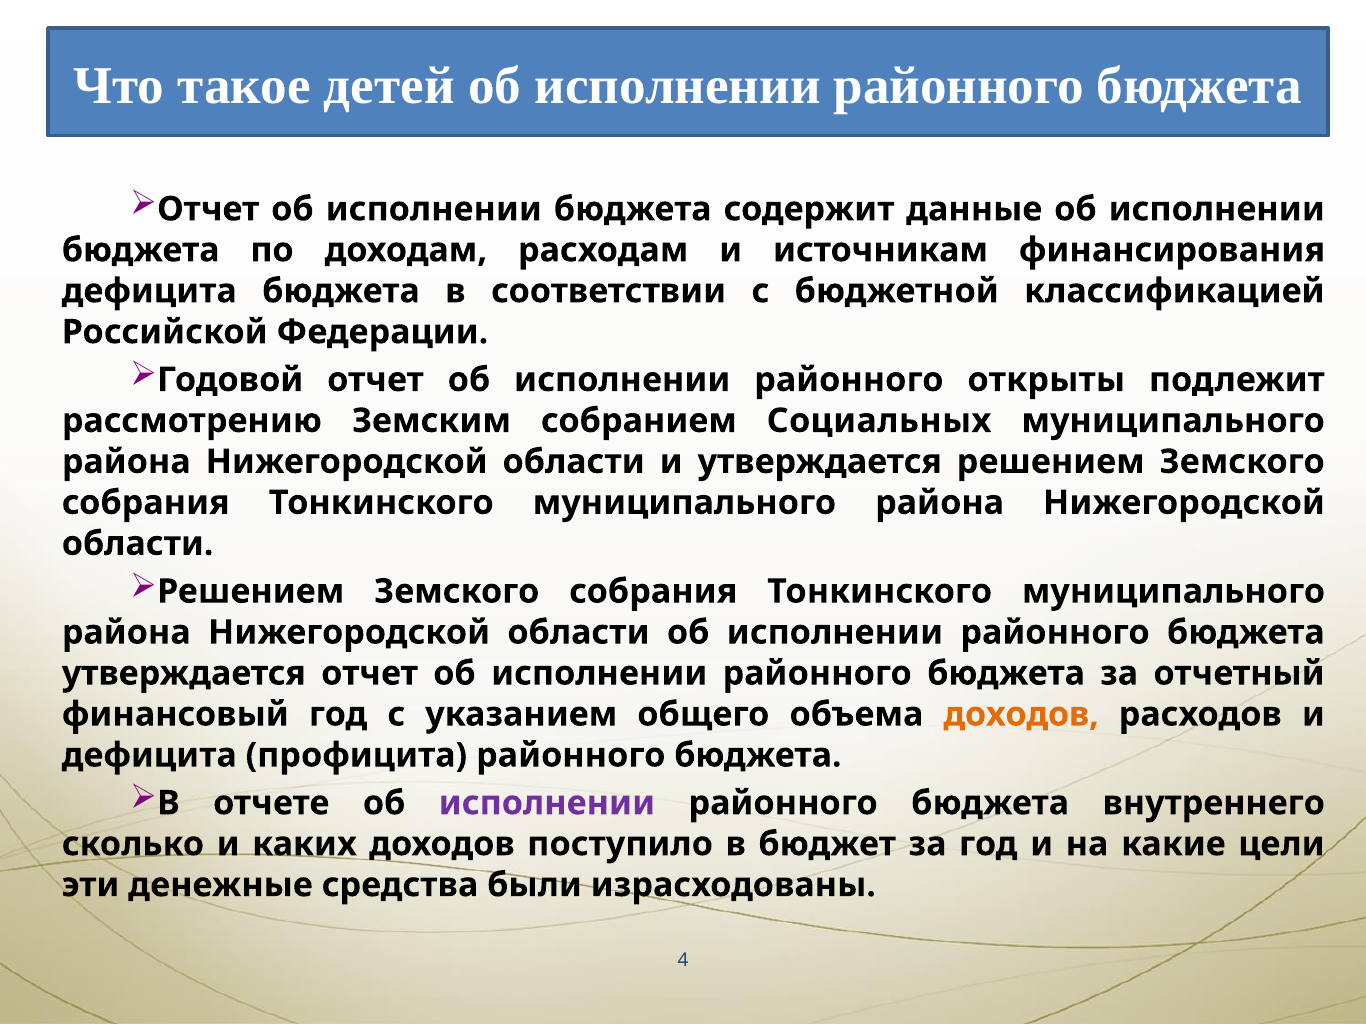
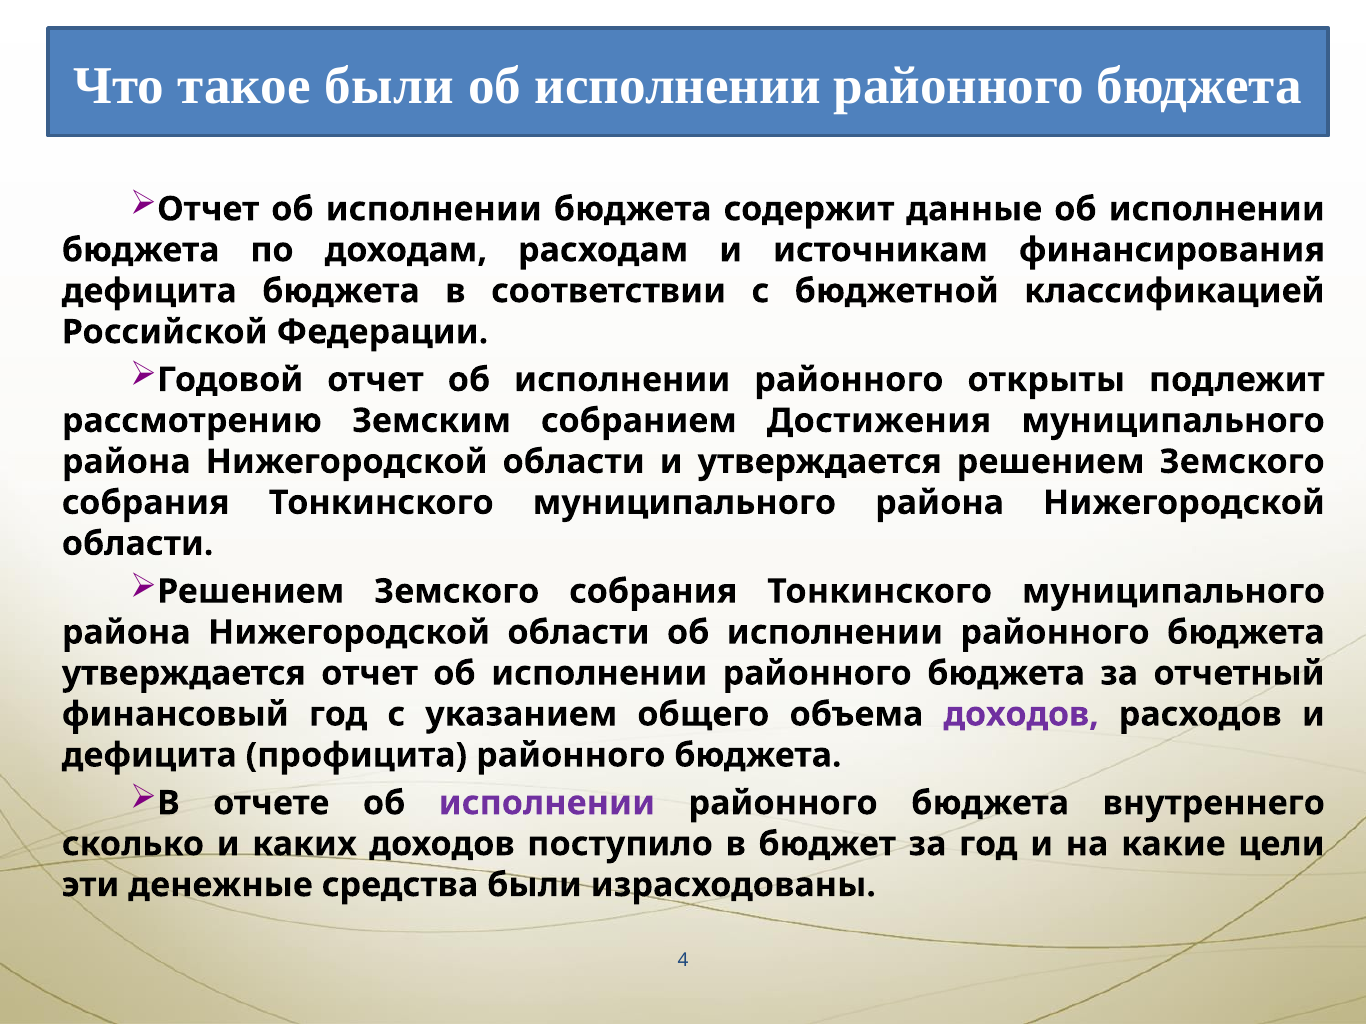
такое детей: детей -> были
Социальных: Социальных -> Достижения
доходов at (1021, 715) colour: orange -> purple
